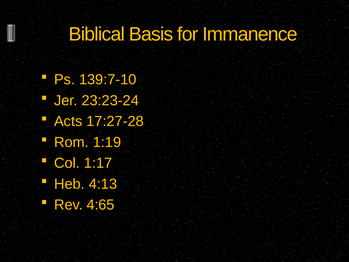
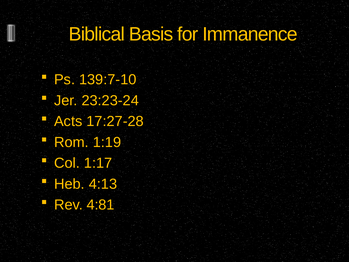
4:65: 4:65 -> 4:81
